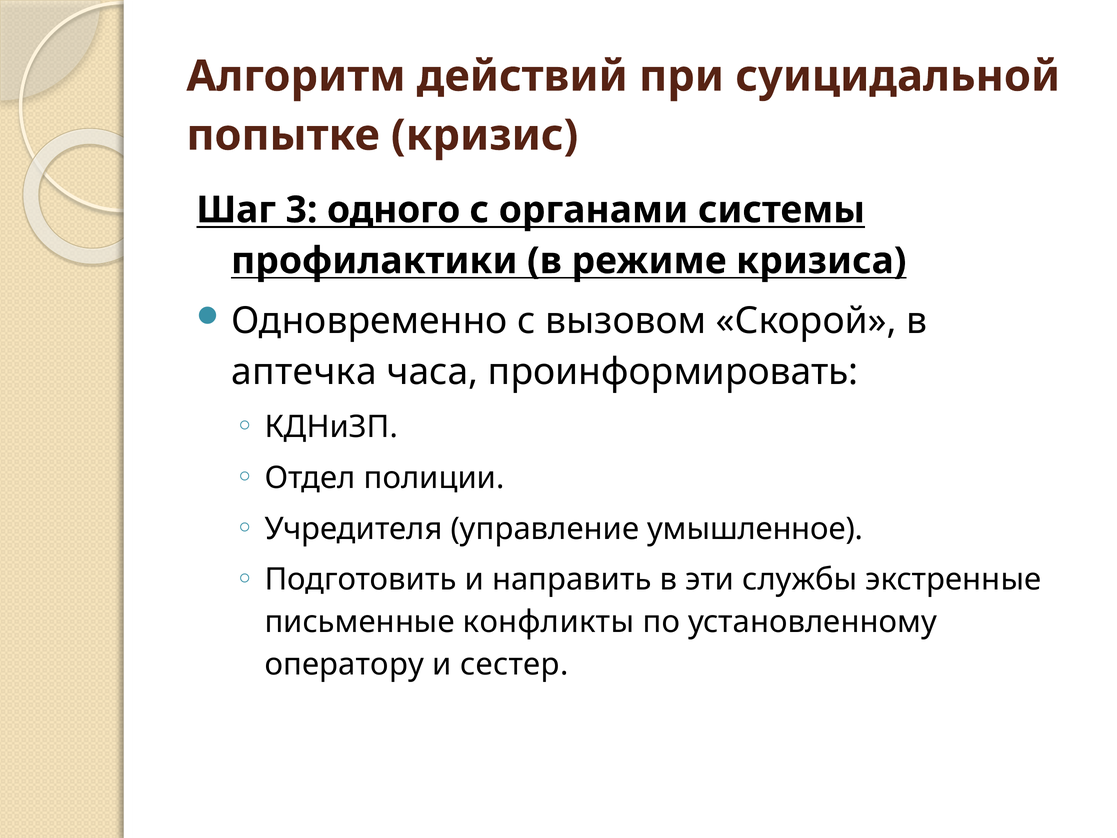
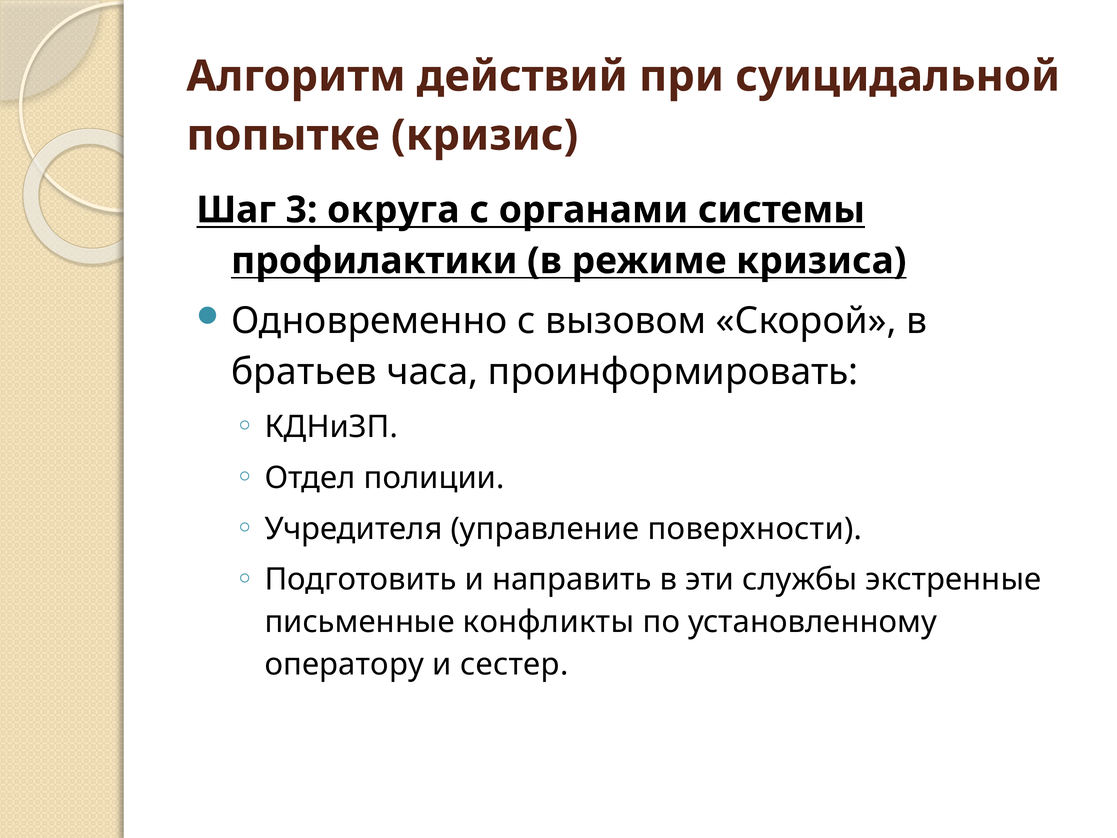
одного: одного -> округа
аптечка: аптечка -> братьев
умышленное: умышленное -> поверхности
